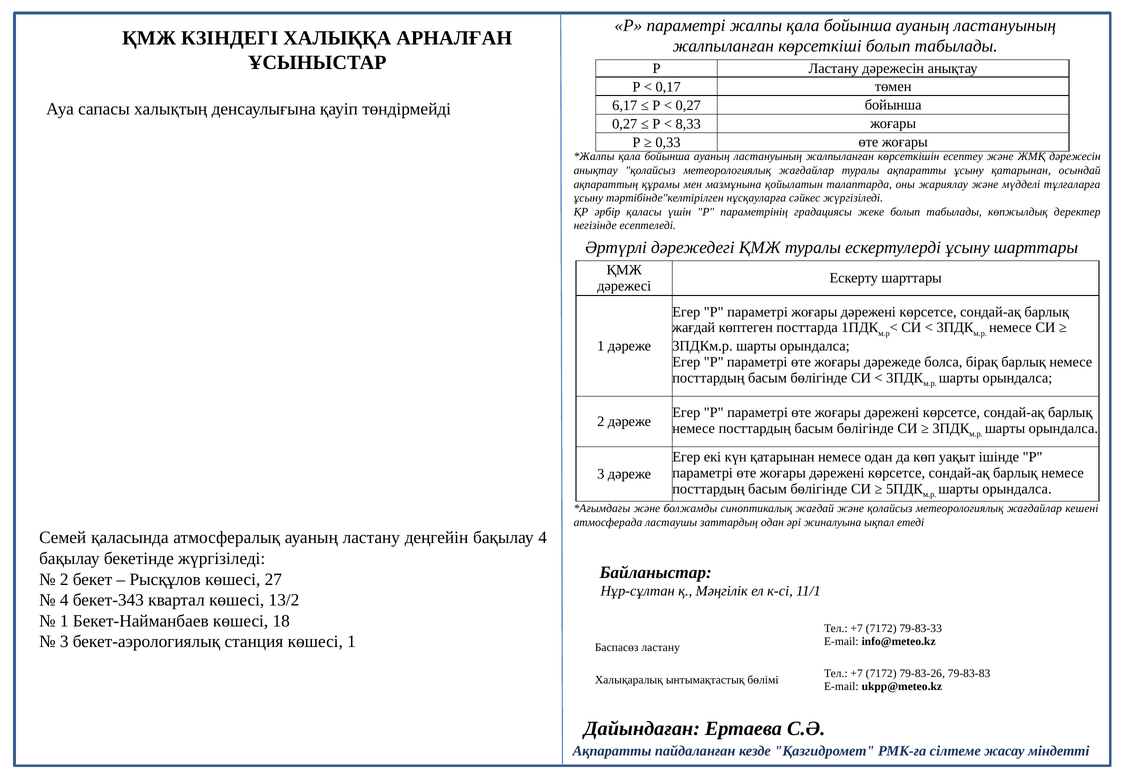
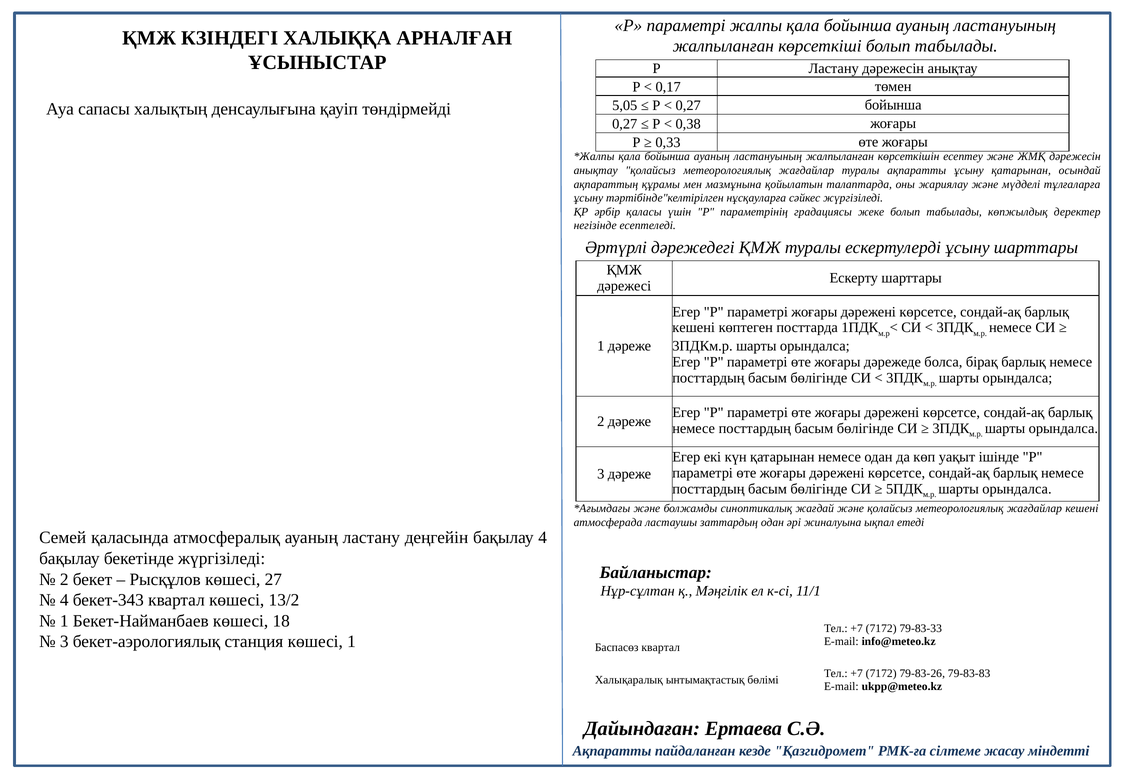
6,17: 6,17 -> 5,05
8,33: 8,33 -> 0,38
жағдай at (694, 328): жағдай -> кешені
Баспасөз ластану: ластану -> квартал
